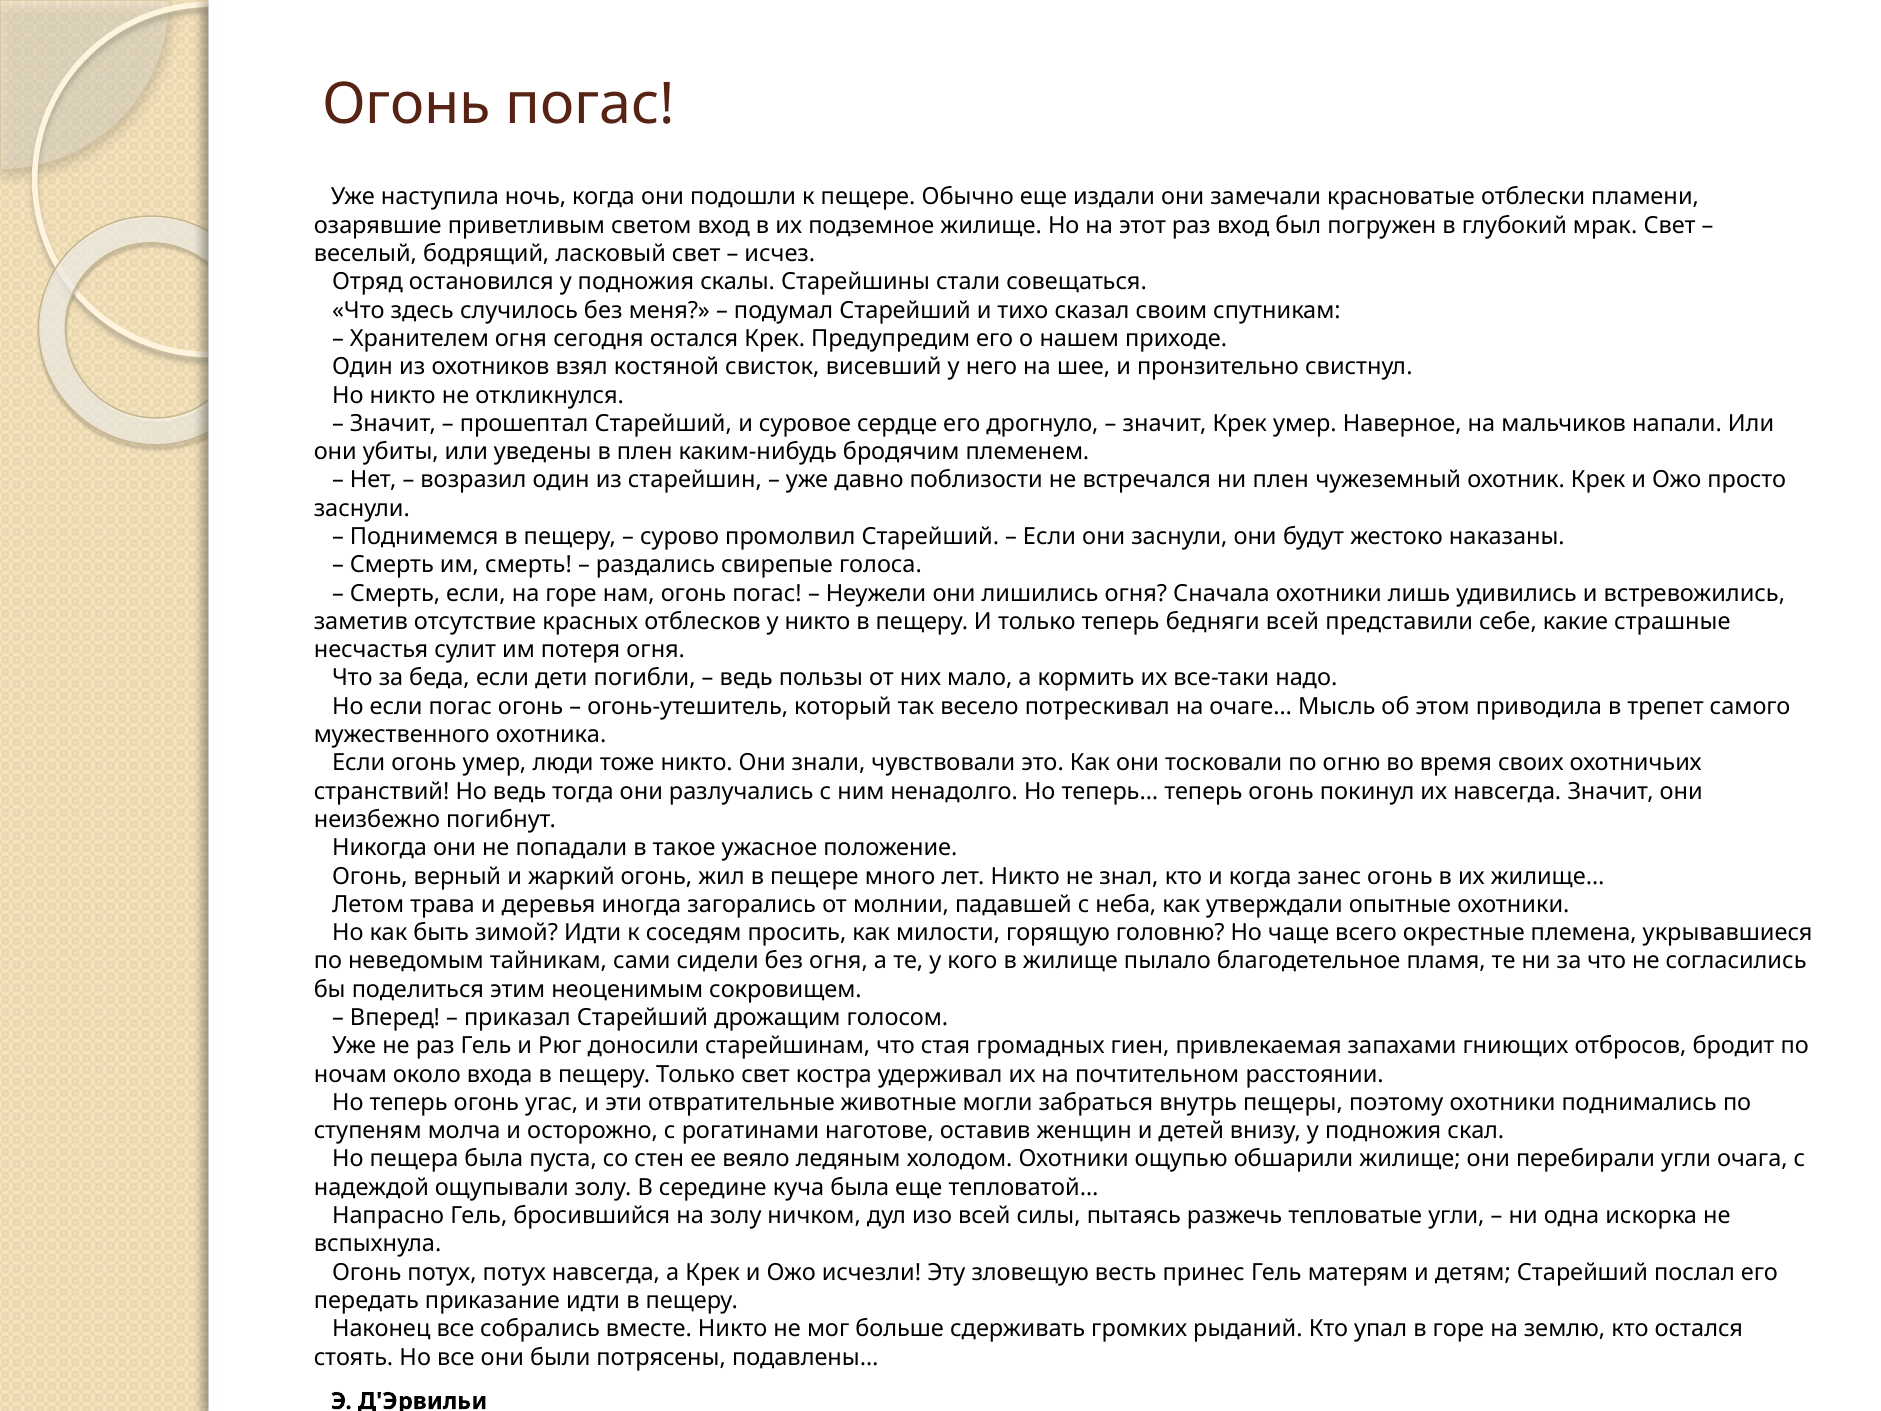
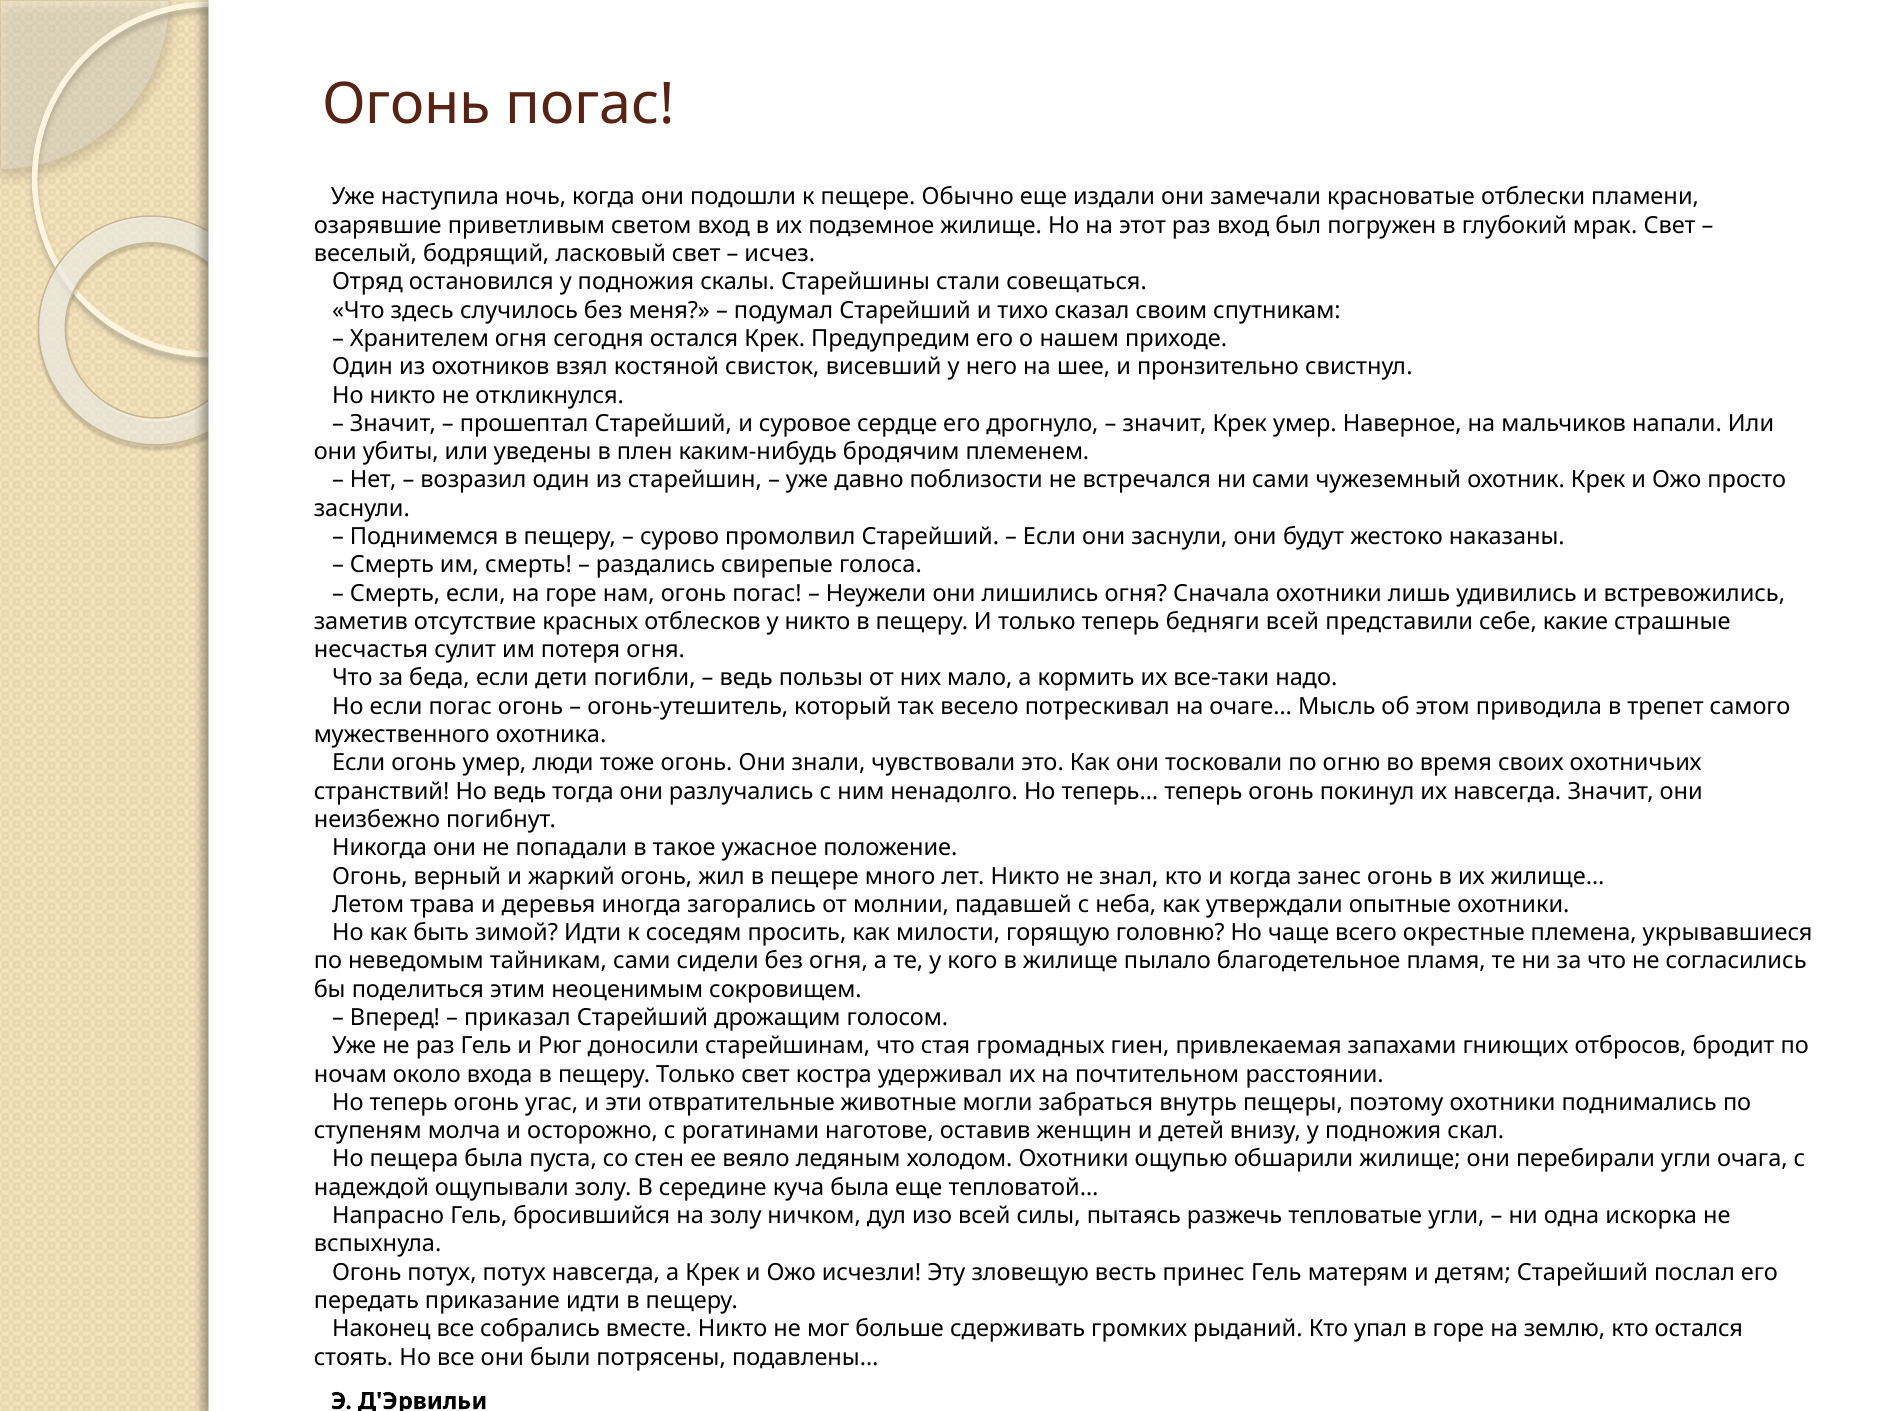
ни плен: плен -> сами
тоже никто: никто -> огонь
